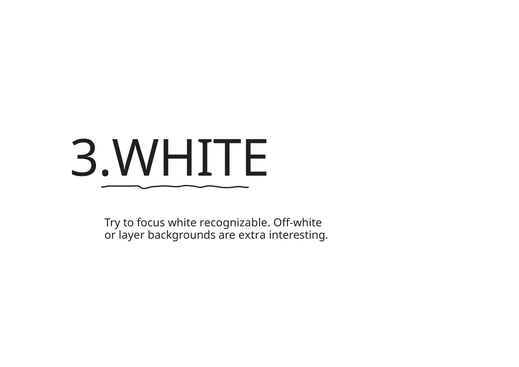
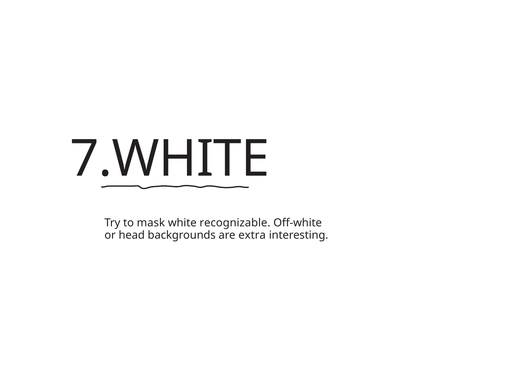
3.WHITE: 3.WHITE -> 7.WHITE
focus: focus -> mask
layer: layer -> head
